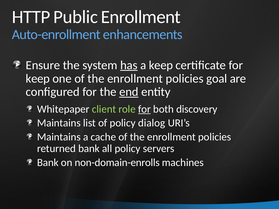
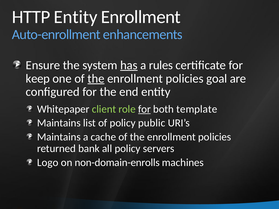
HTTP Public: Public -> Entity
a keep: keep -> rules
the at (96, 79) underline: none -> present
end underline: present -> none
discovery: discovery -> template
dialog: dialog -> public
Bank at (48, 163): Bank -> Logo
